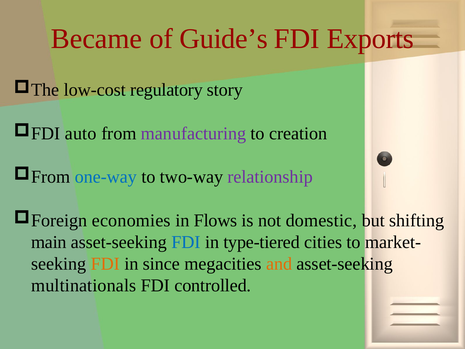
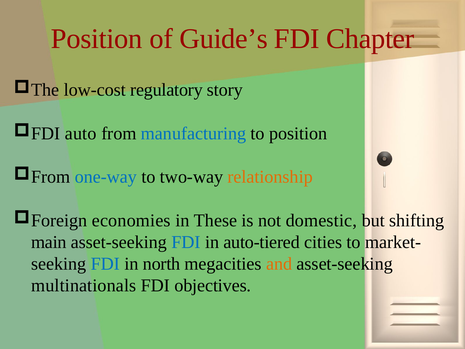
Became at (97, 39): Became -> Position
Exports: Exports -> Chapter
manufacturing colour: purple -> blue
to creation: creation -> position
relationship colour: purple -> orange
Flows: Flows -> These
type-tiered: type-tiered -> auto-tiered
FDI at (105, 264) colour: orange -> blue
since: since -> north
controlled: controlled -> objectives
